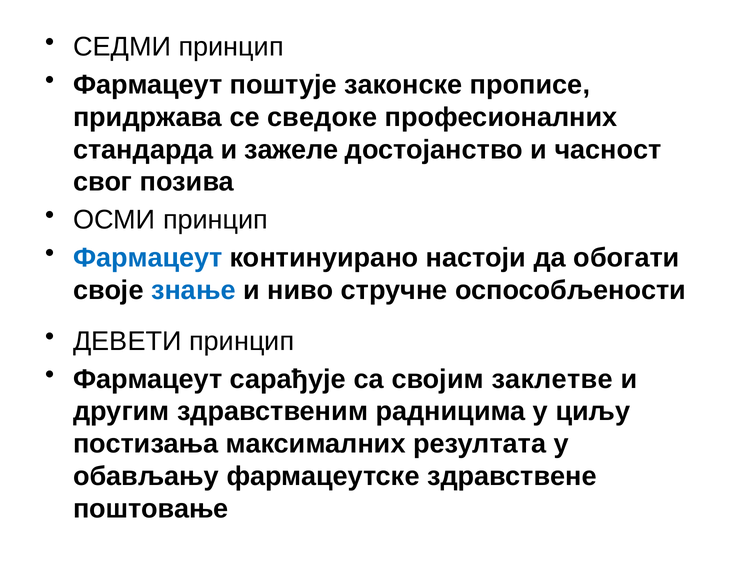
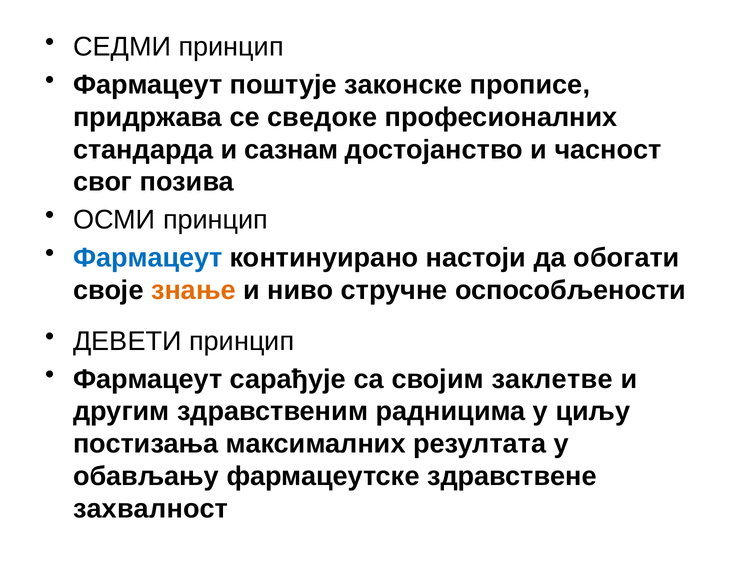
зажеле: зажеле -> сазнам
знање colour: blue -> orange
поштовање: поштовање -> захвалност
